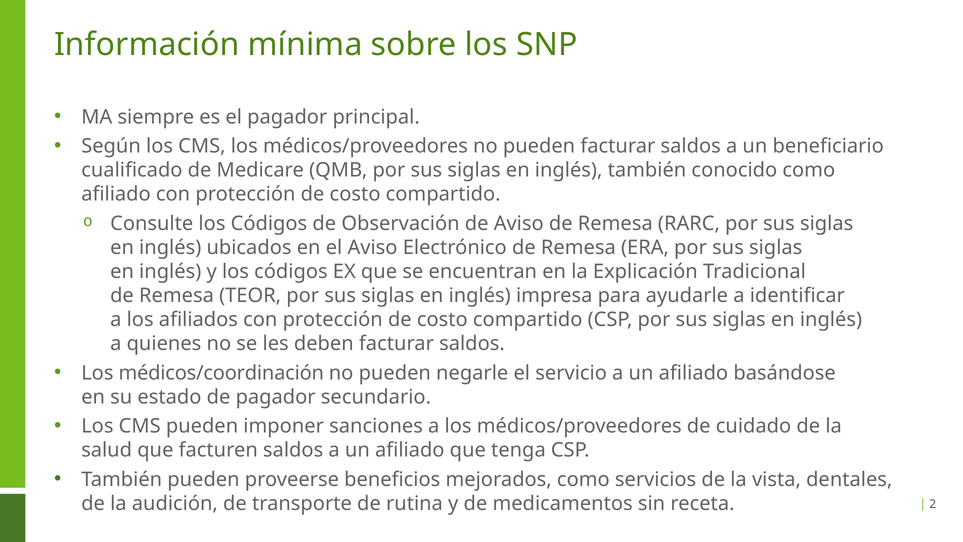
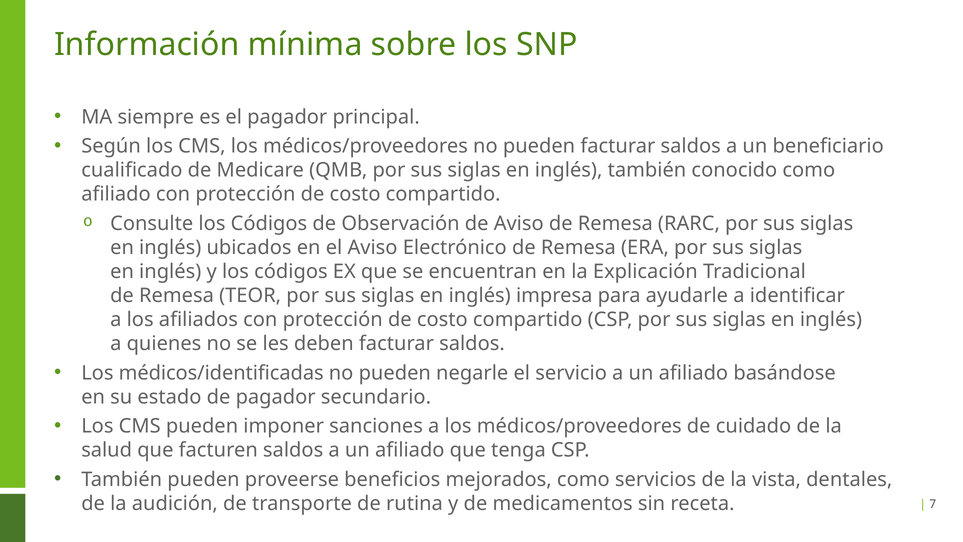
médicos/coordinación: médicos/coordinación -> médicos/identificadas
2: 2 -> 7
